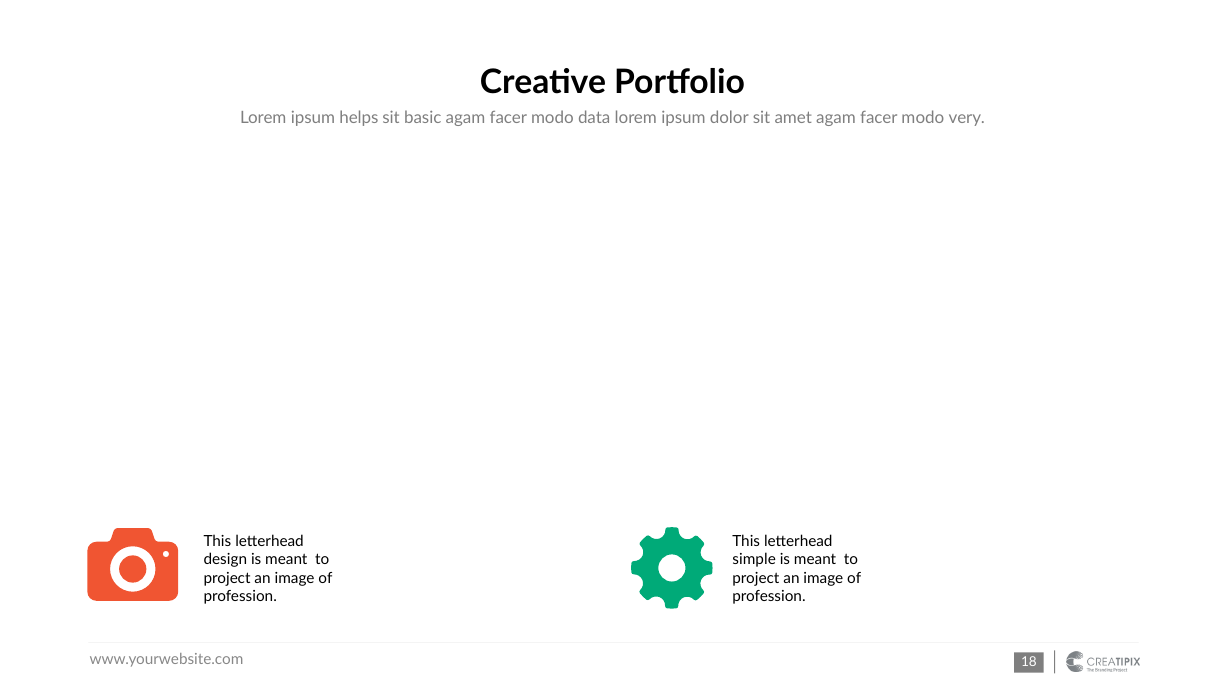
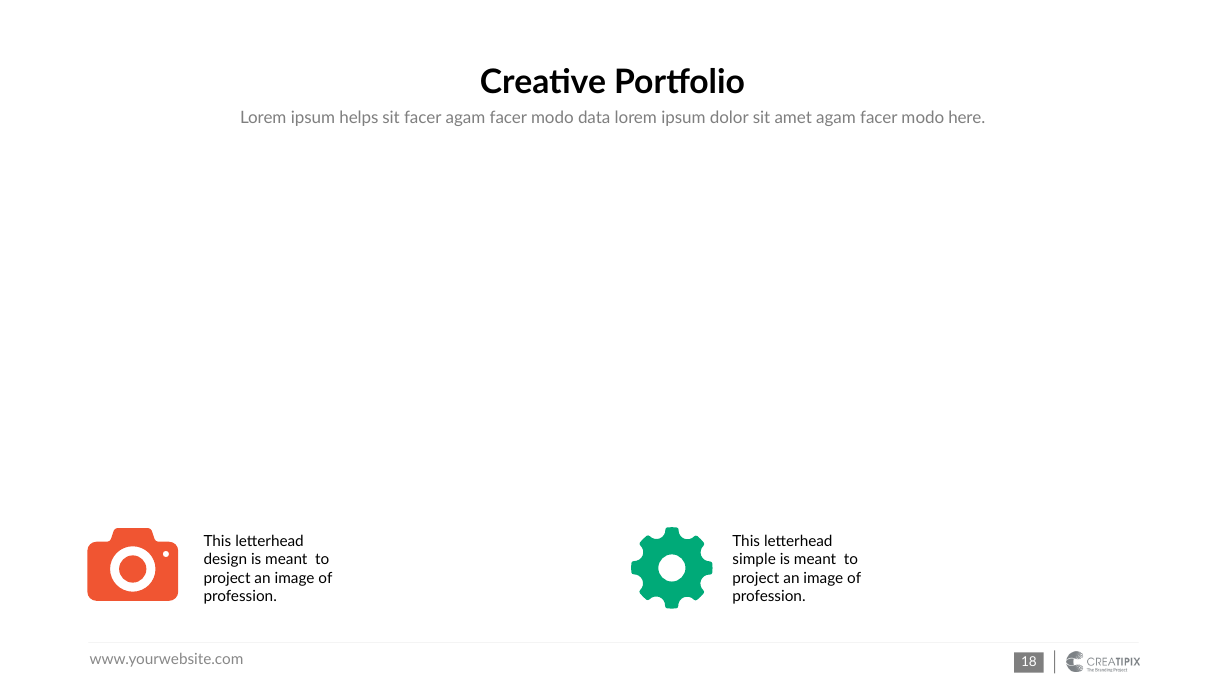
sit basic: basic -> facer
very: very -> here
